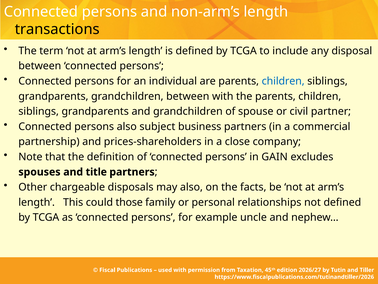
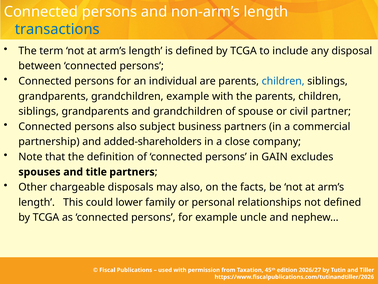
transactions colour: black -> blue
grandchildren between: between -> example
prices-shareholders: prices-shareholders -> added-shareholders
those: those -> lower
